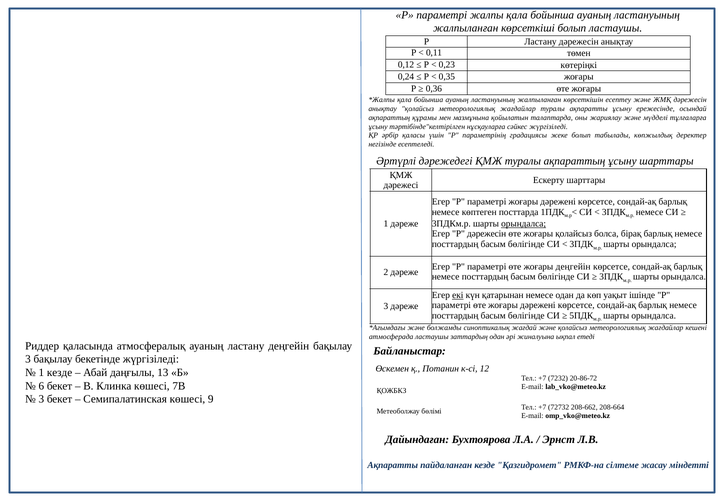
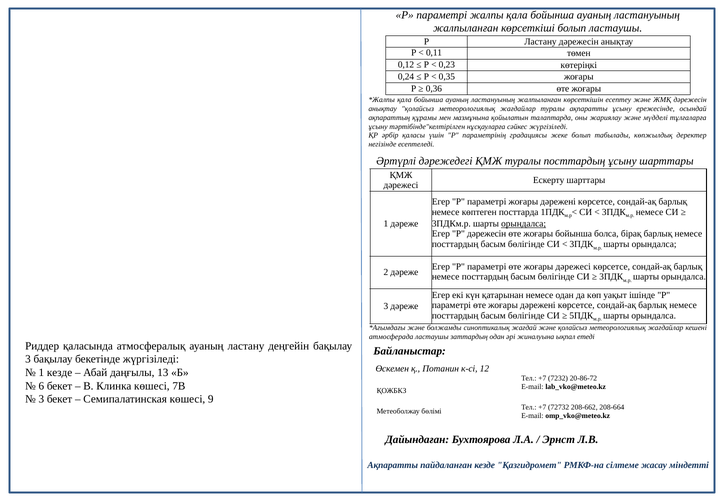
туралы ақпараттың: ақпараттың -> посттардың
жоғары қолайсыз: қолайсыз -> бойынша
жоғары деңгейін: деңгейін -> дәрежесі
екі underline: present -> none
